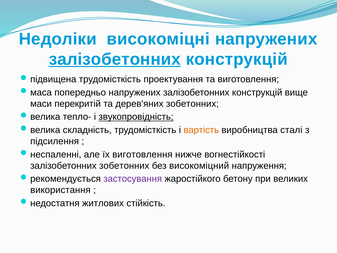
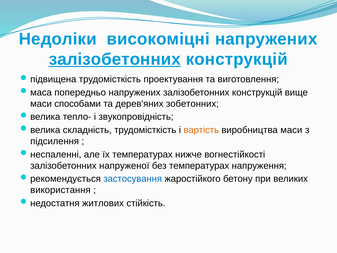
перекритій: перекритій -> способами
звукопровідність underline: present -> none
виробництва сталі: сталі -> маси
їх виготовлення: виготовлення -> температурах
залізобетонних зобетонних: зобетонних -> напруженої
без високоміцний: високоміцний -> температурах
застосування colour: purple -> blue
